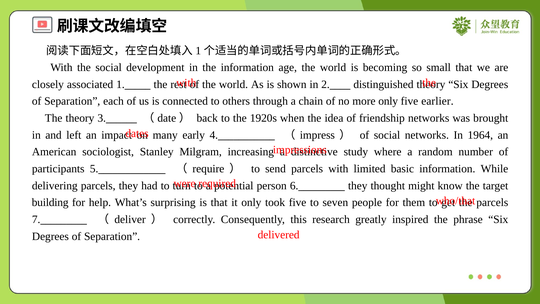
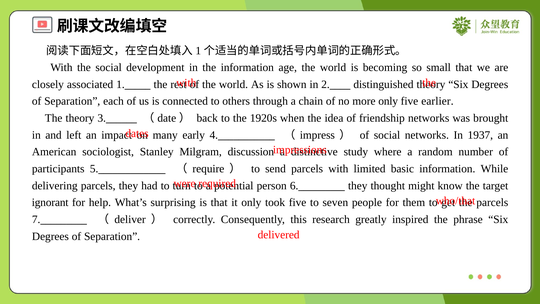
1964: 1964 -> 1937
increasing: increasing -> discussion
building: building -> ignorant
